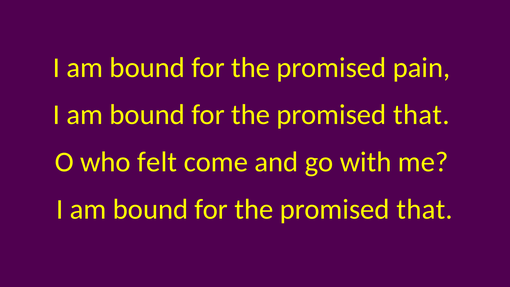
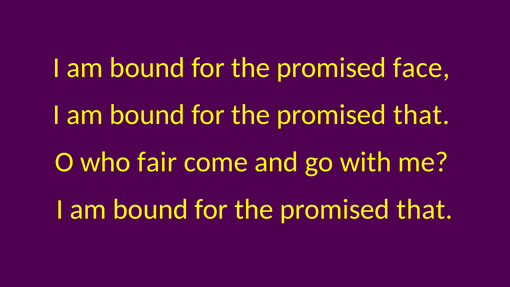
pain: pain -> face
felt: felt -> fair
